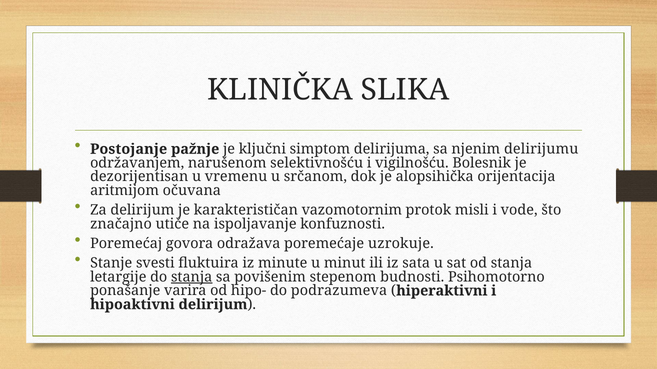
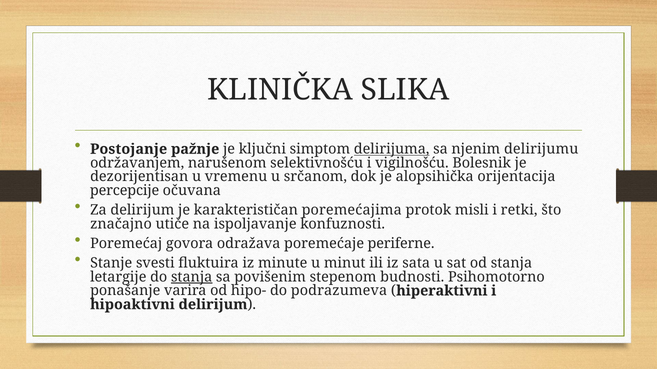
delirijuma underline: none -> present
aritmijom: aritmijom -> percepcije
vazomotornim: vazomotornim -> poremećajima
vode: vode -> retki
uzrokuje: uzrokuje -> periferne
